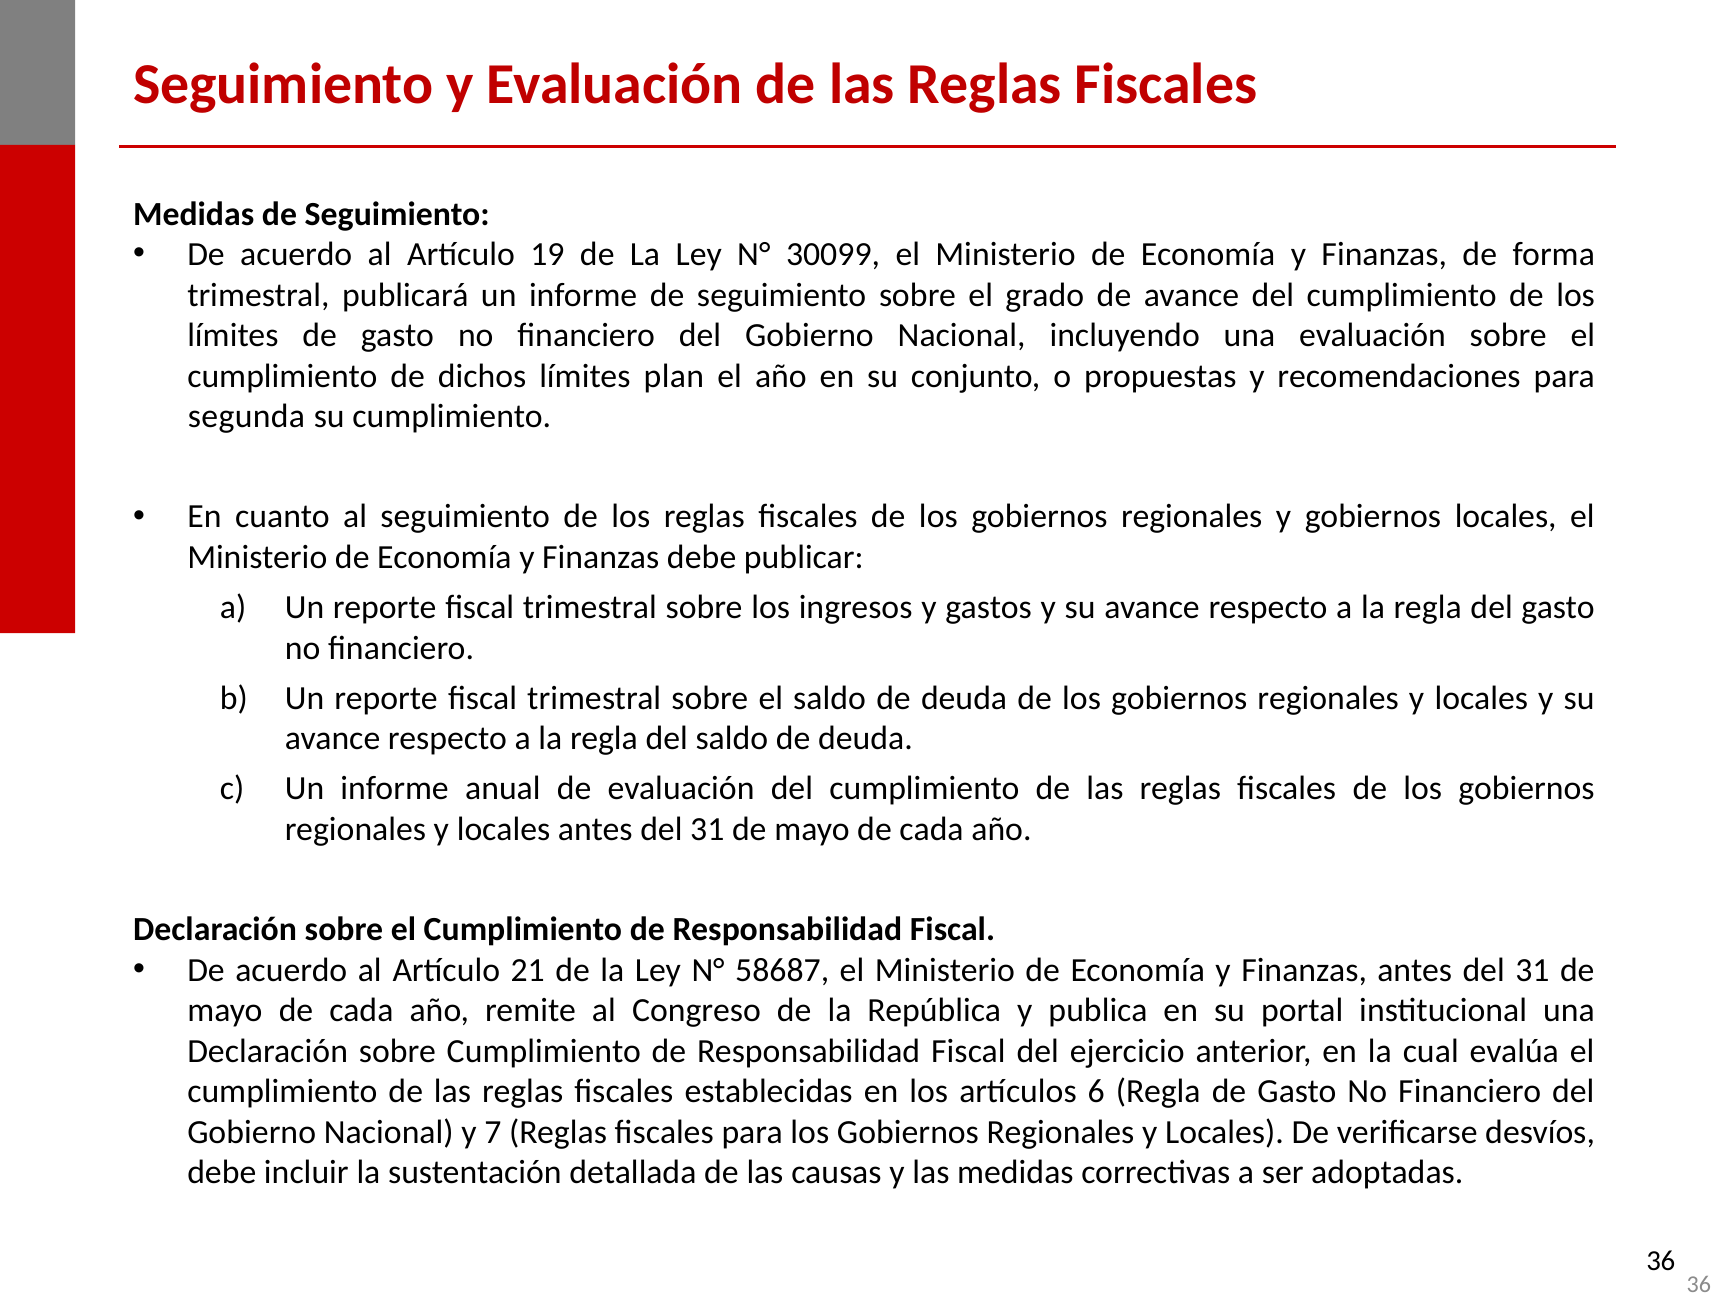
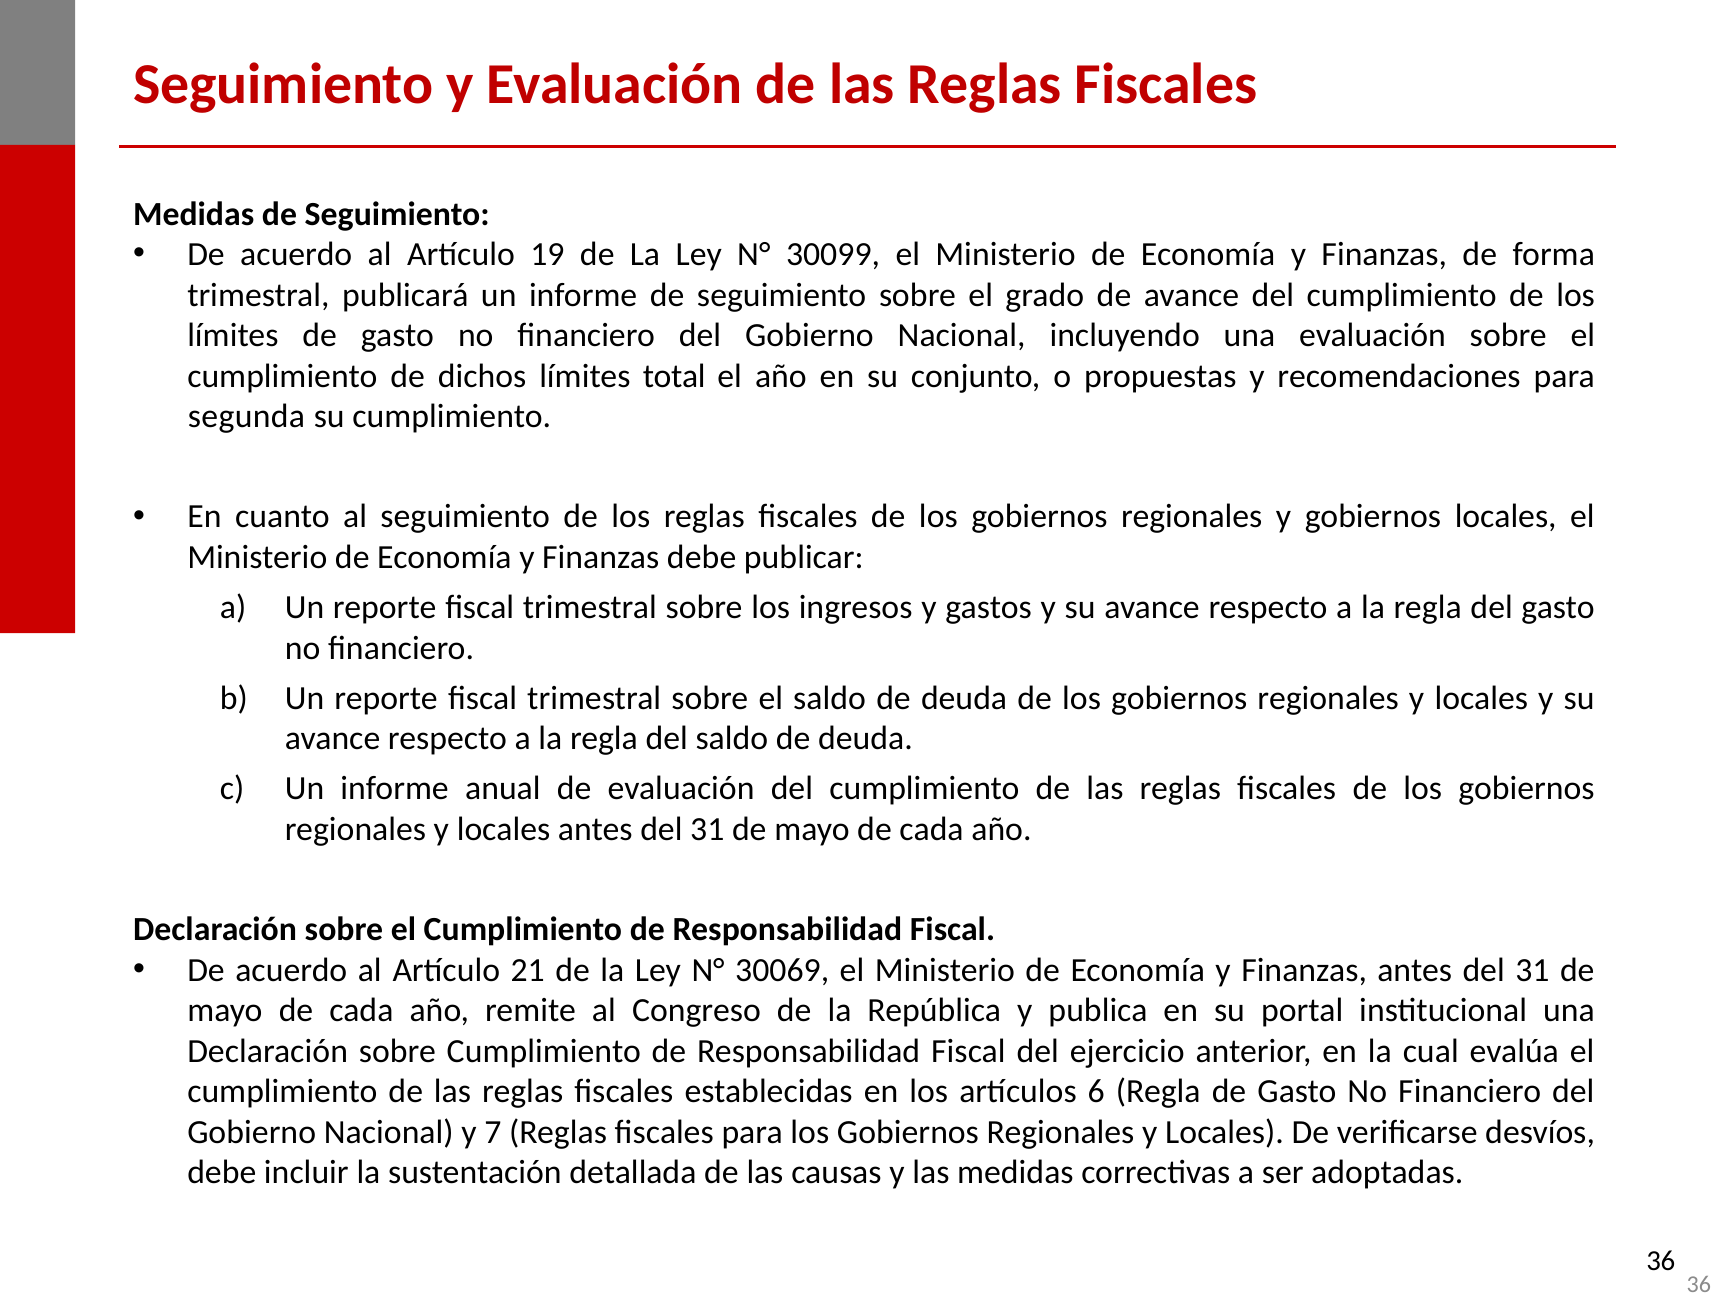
plan: plan -> total
58687: 58687 -> 30069
